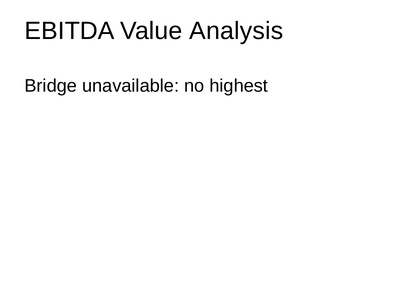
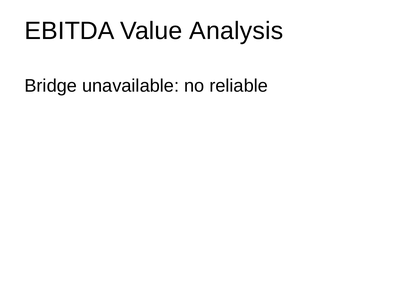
highest: highest -> reliable
